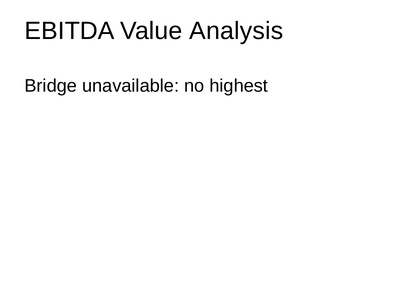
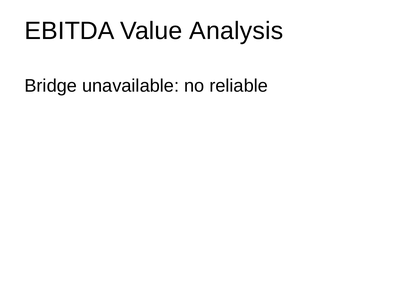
highest: highest -> reliable
